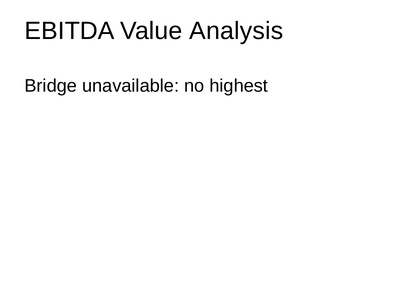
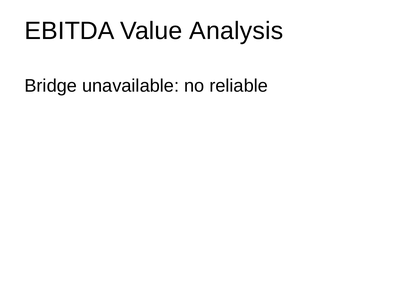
highest: highest -> reliable
